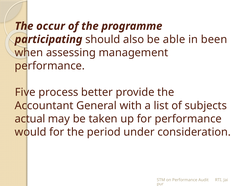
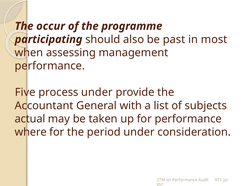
able: able -> past
been: been -> most
process better: better -> under
would: would -> where
